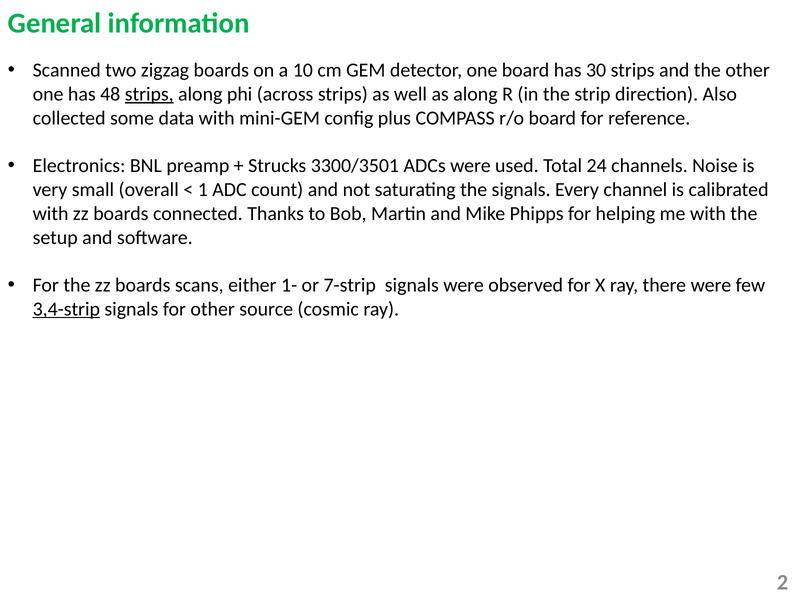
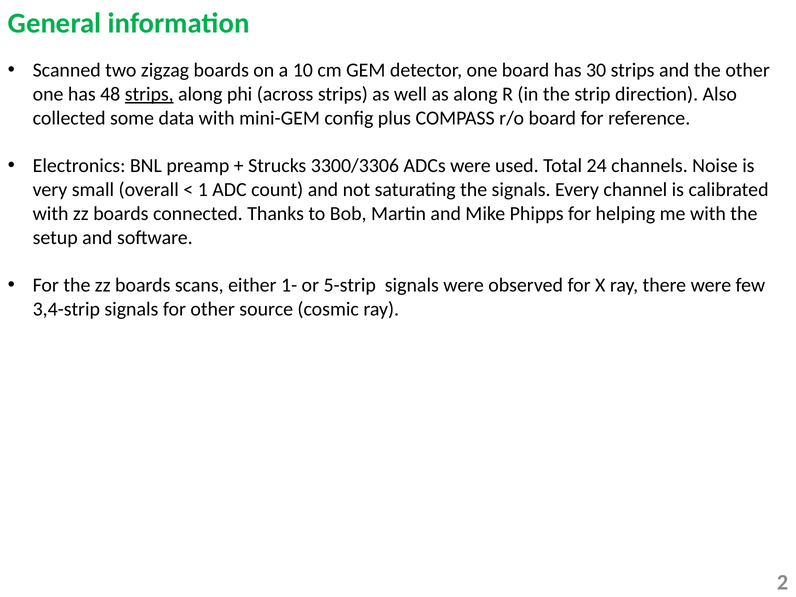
3300/3501: 3300/3501 -> 3300/3306
7-strip: 7-strip -> 5-strip
3,4-strip underline: present -> none
